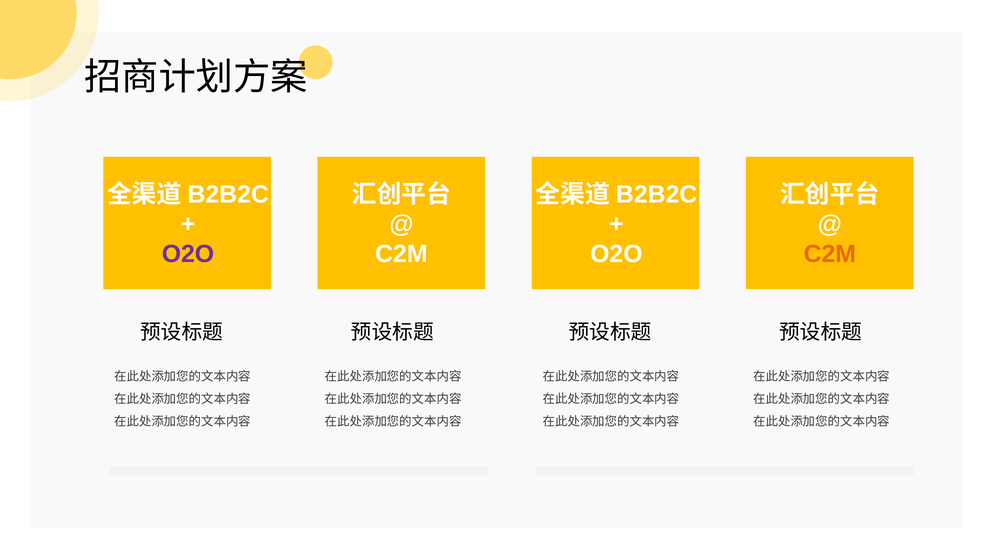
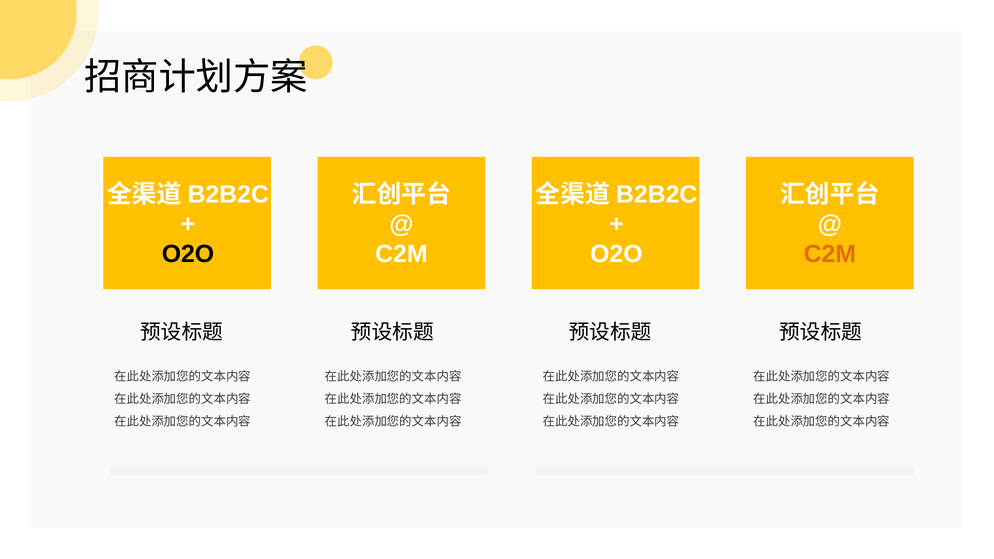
O2O at (188, 254) colour: purple -> black
